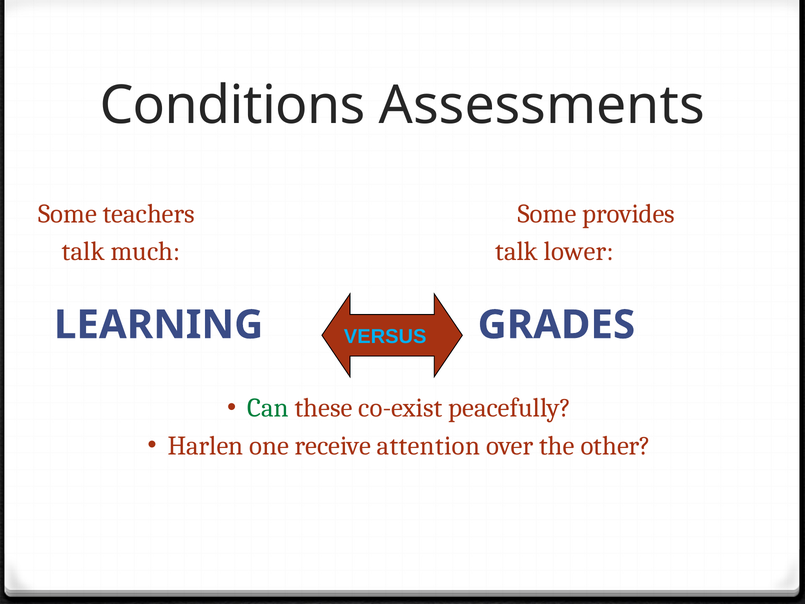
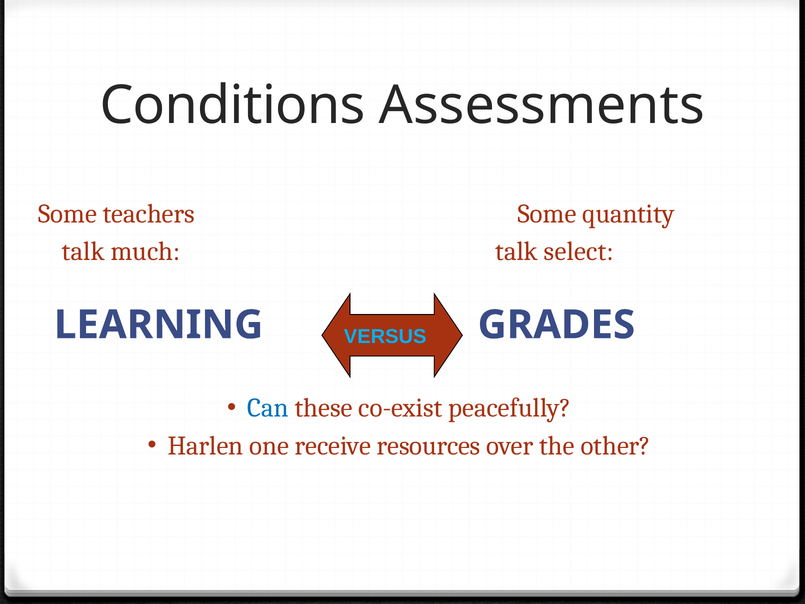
provides: provides -> quantity
lower: lower -> select
Can colour: green -> blue
attention: attention -> resources
